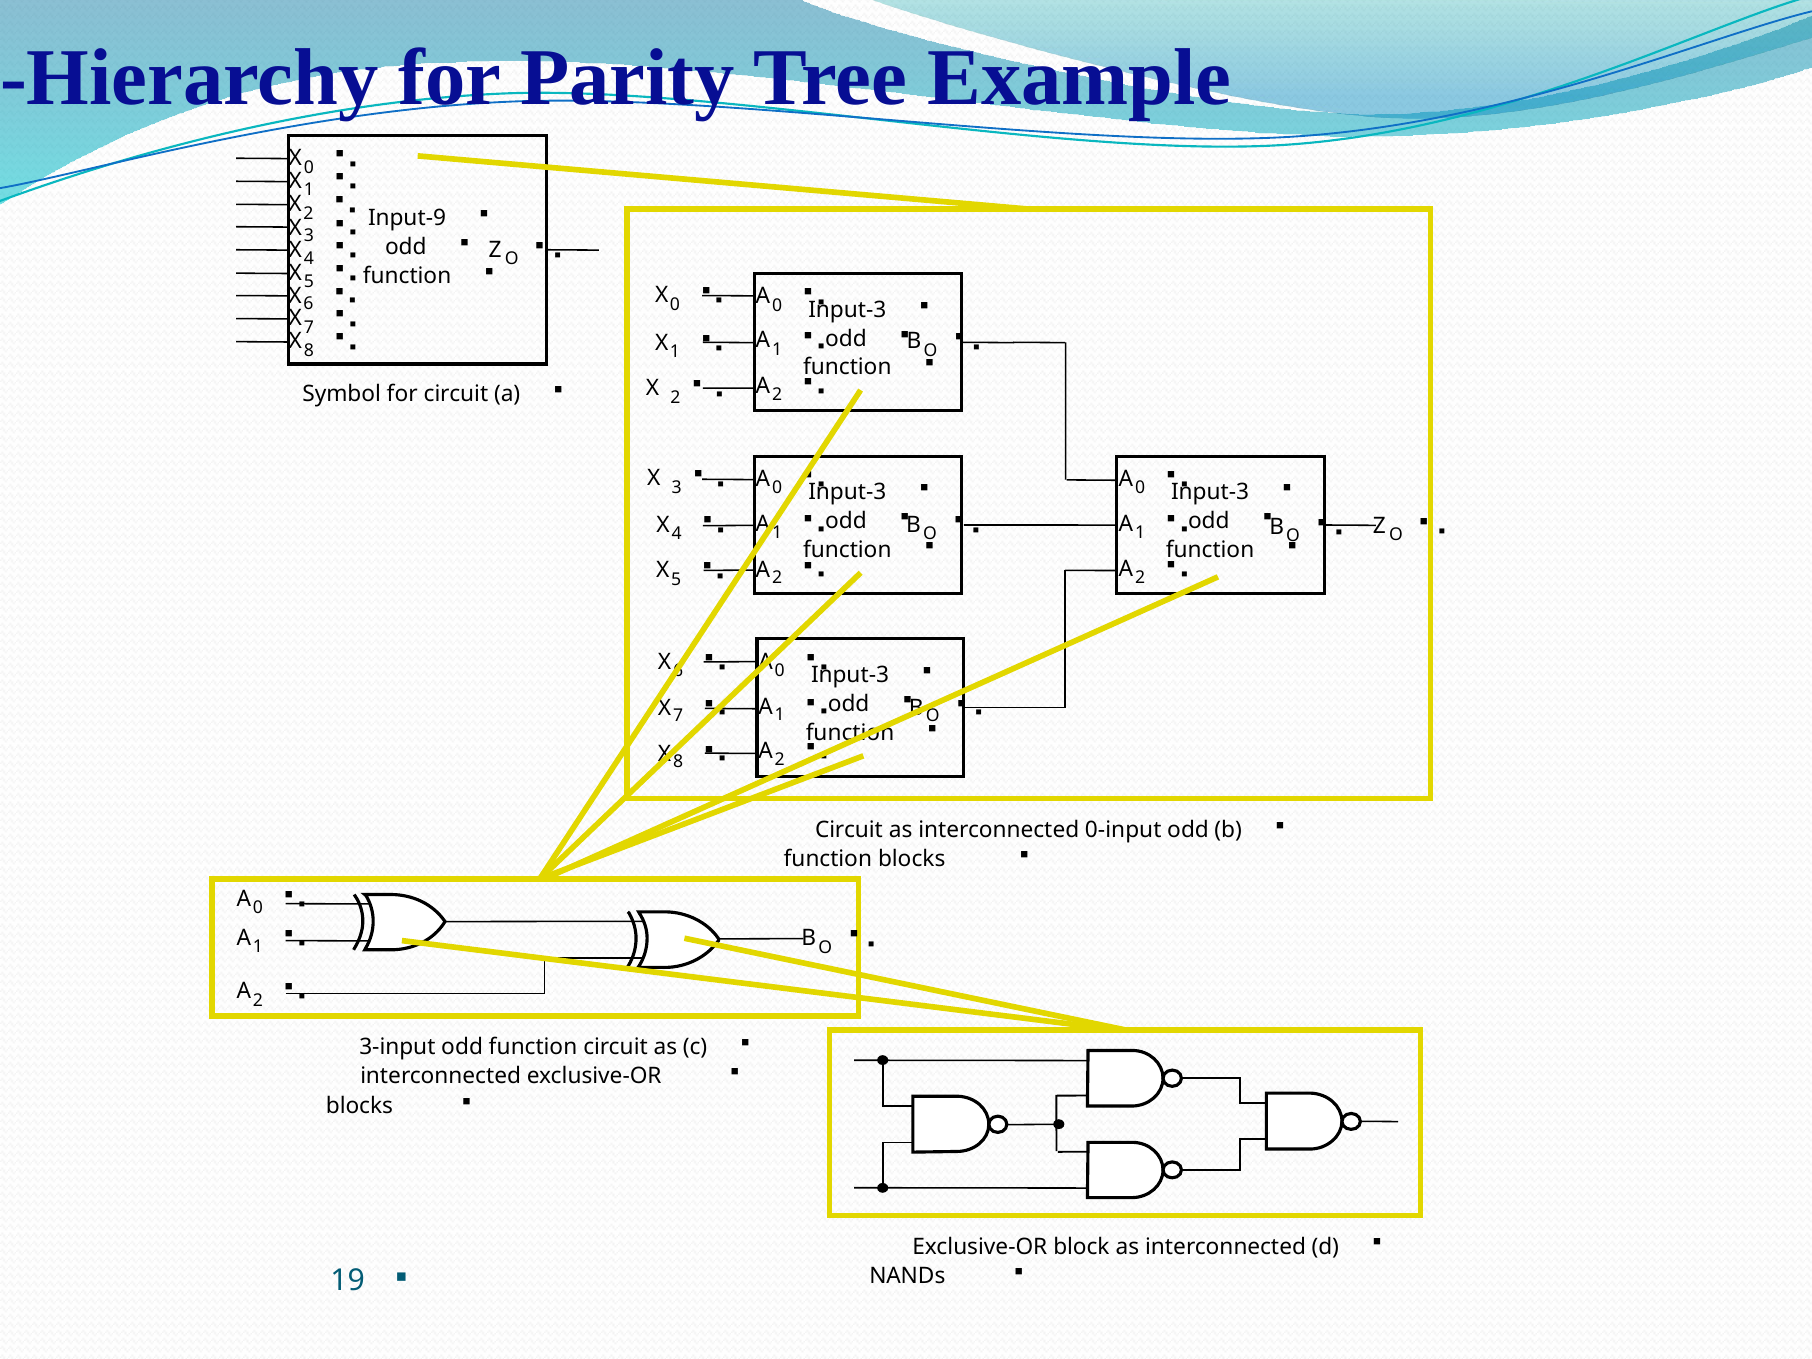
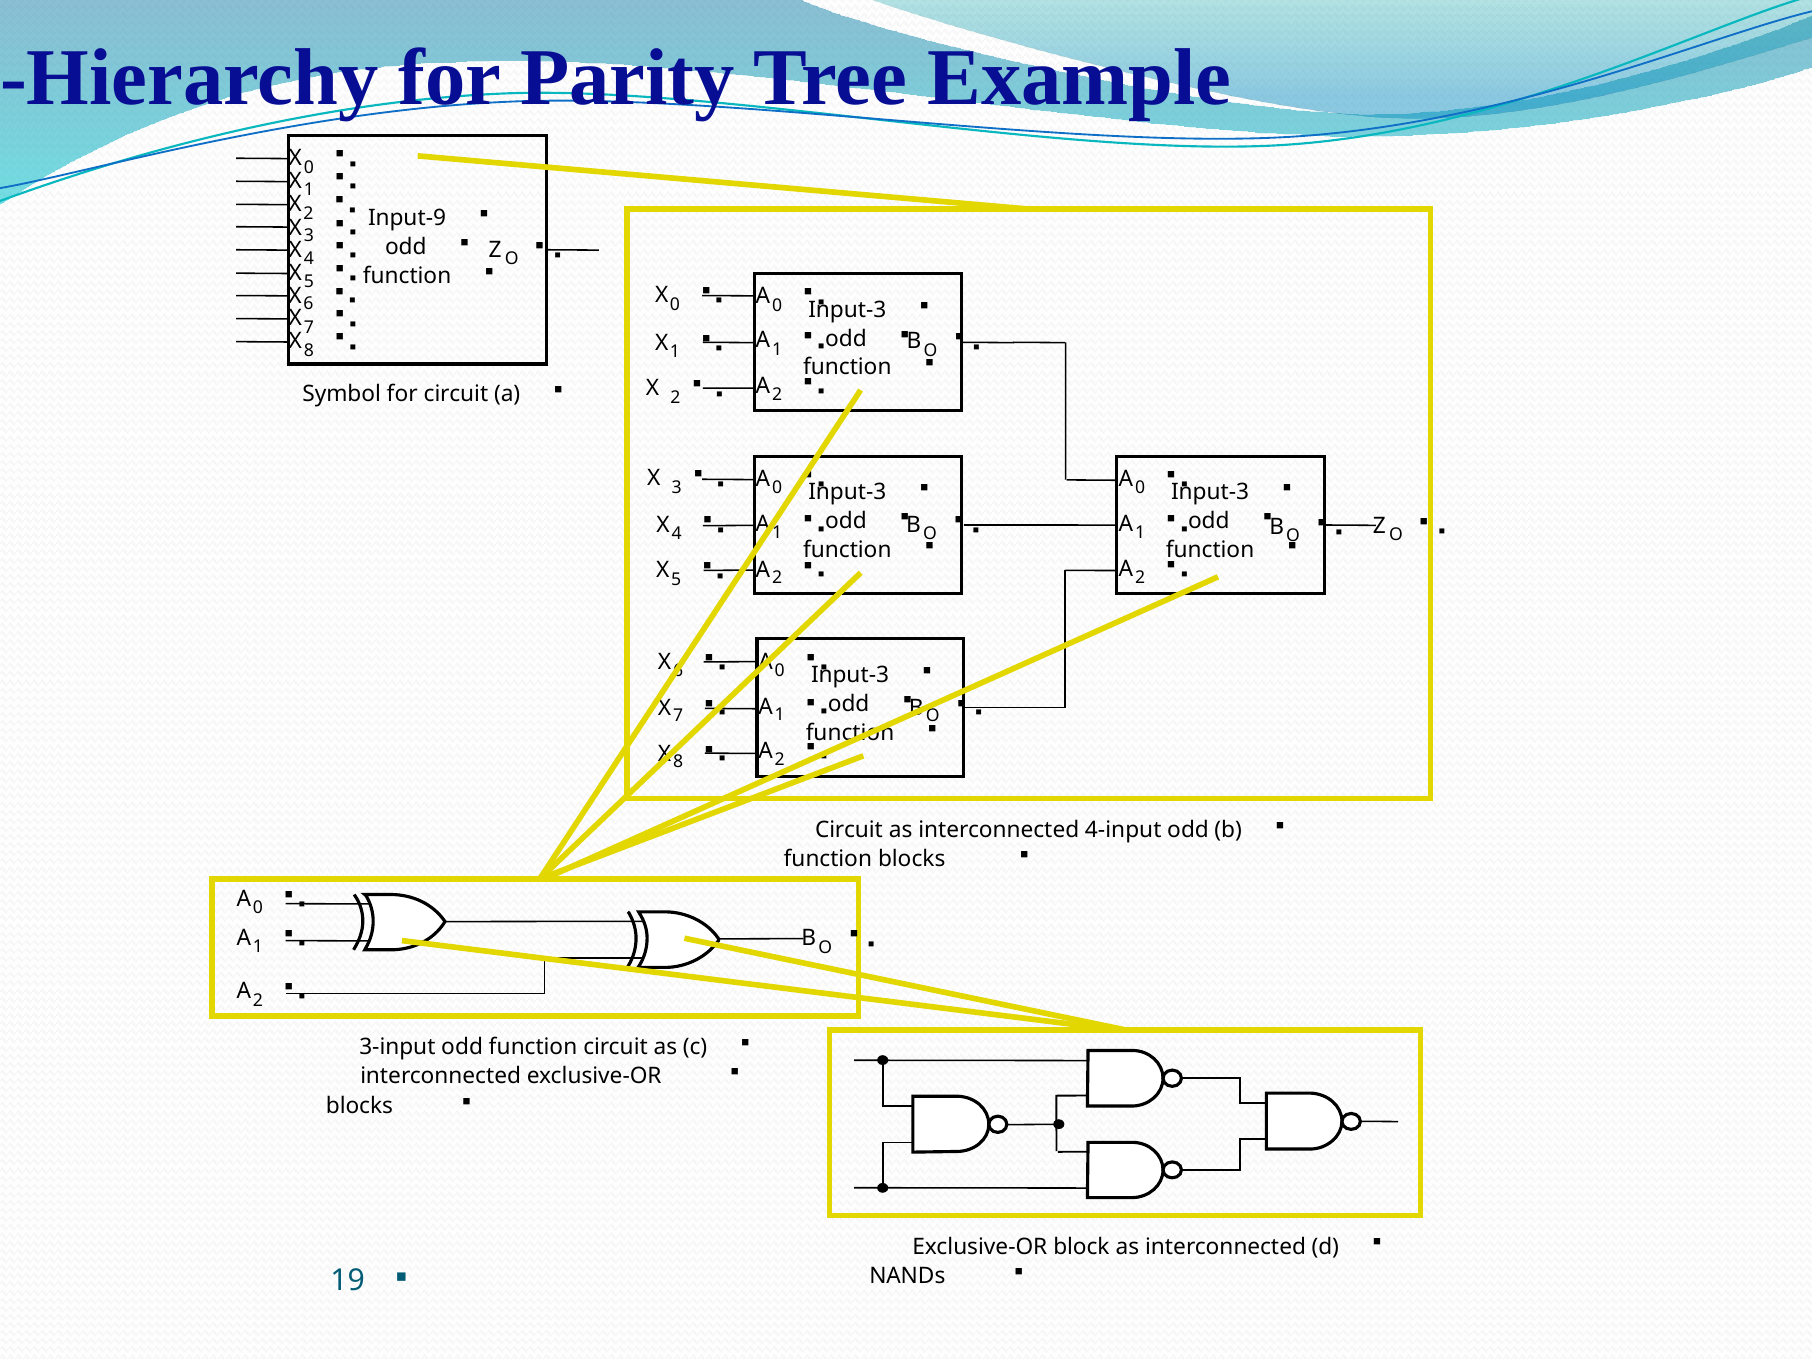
0-input: 0-input -> 4-input
